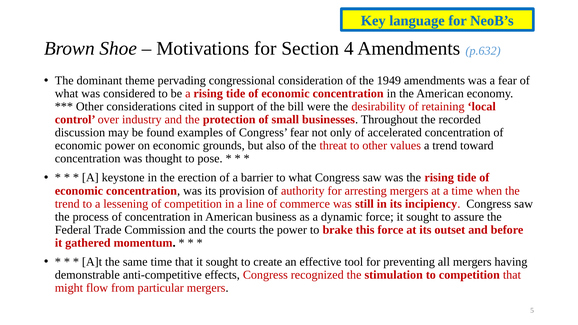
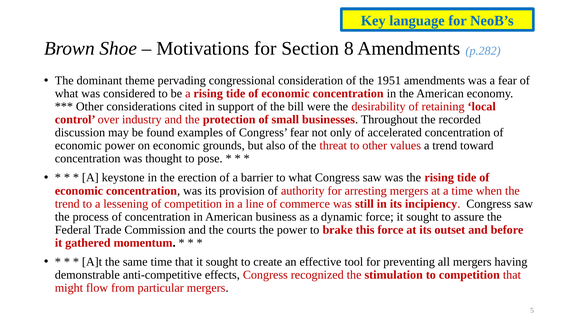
4: 4 -> 8
p.632: p.632 -> p.282
1949: 1949 -> 1951
